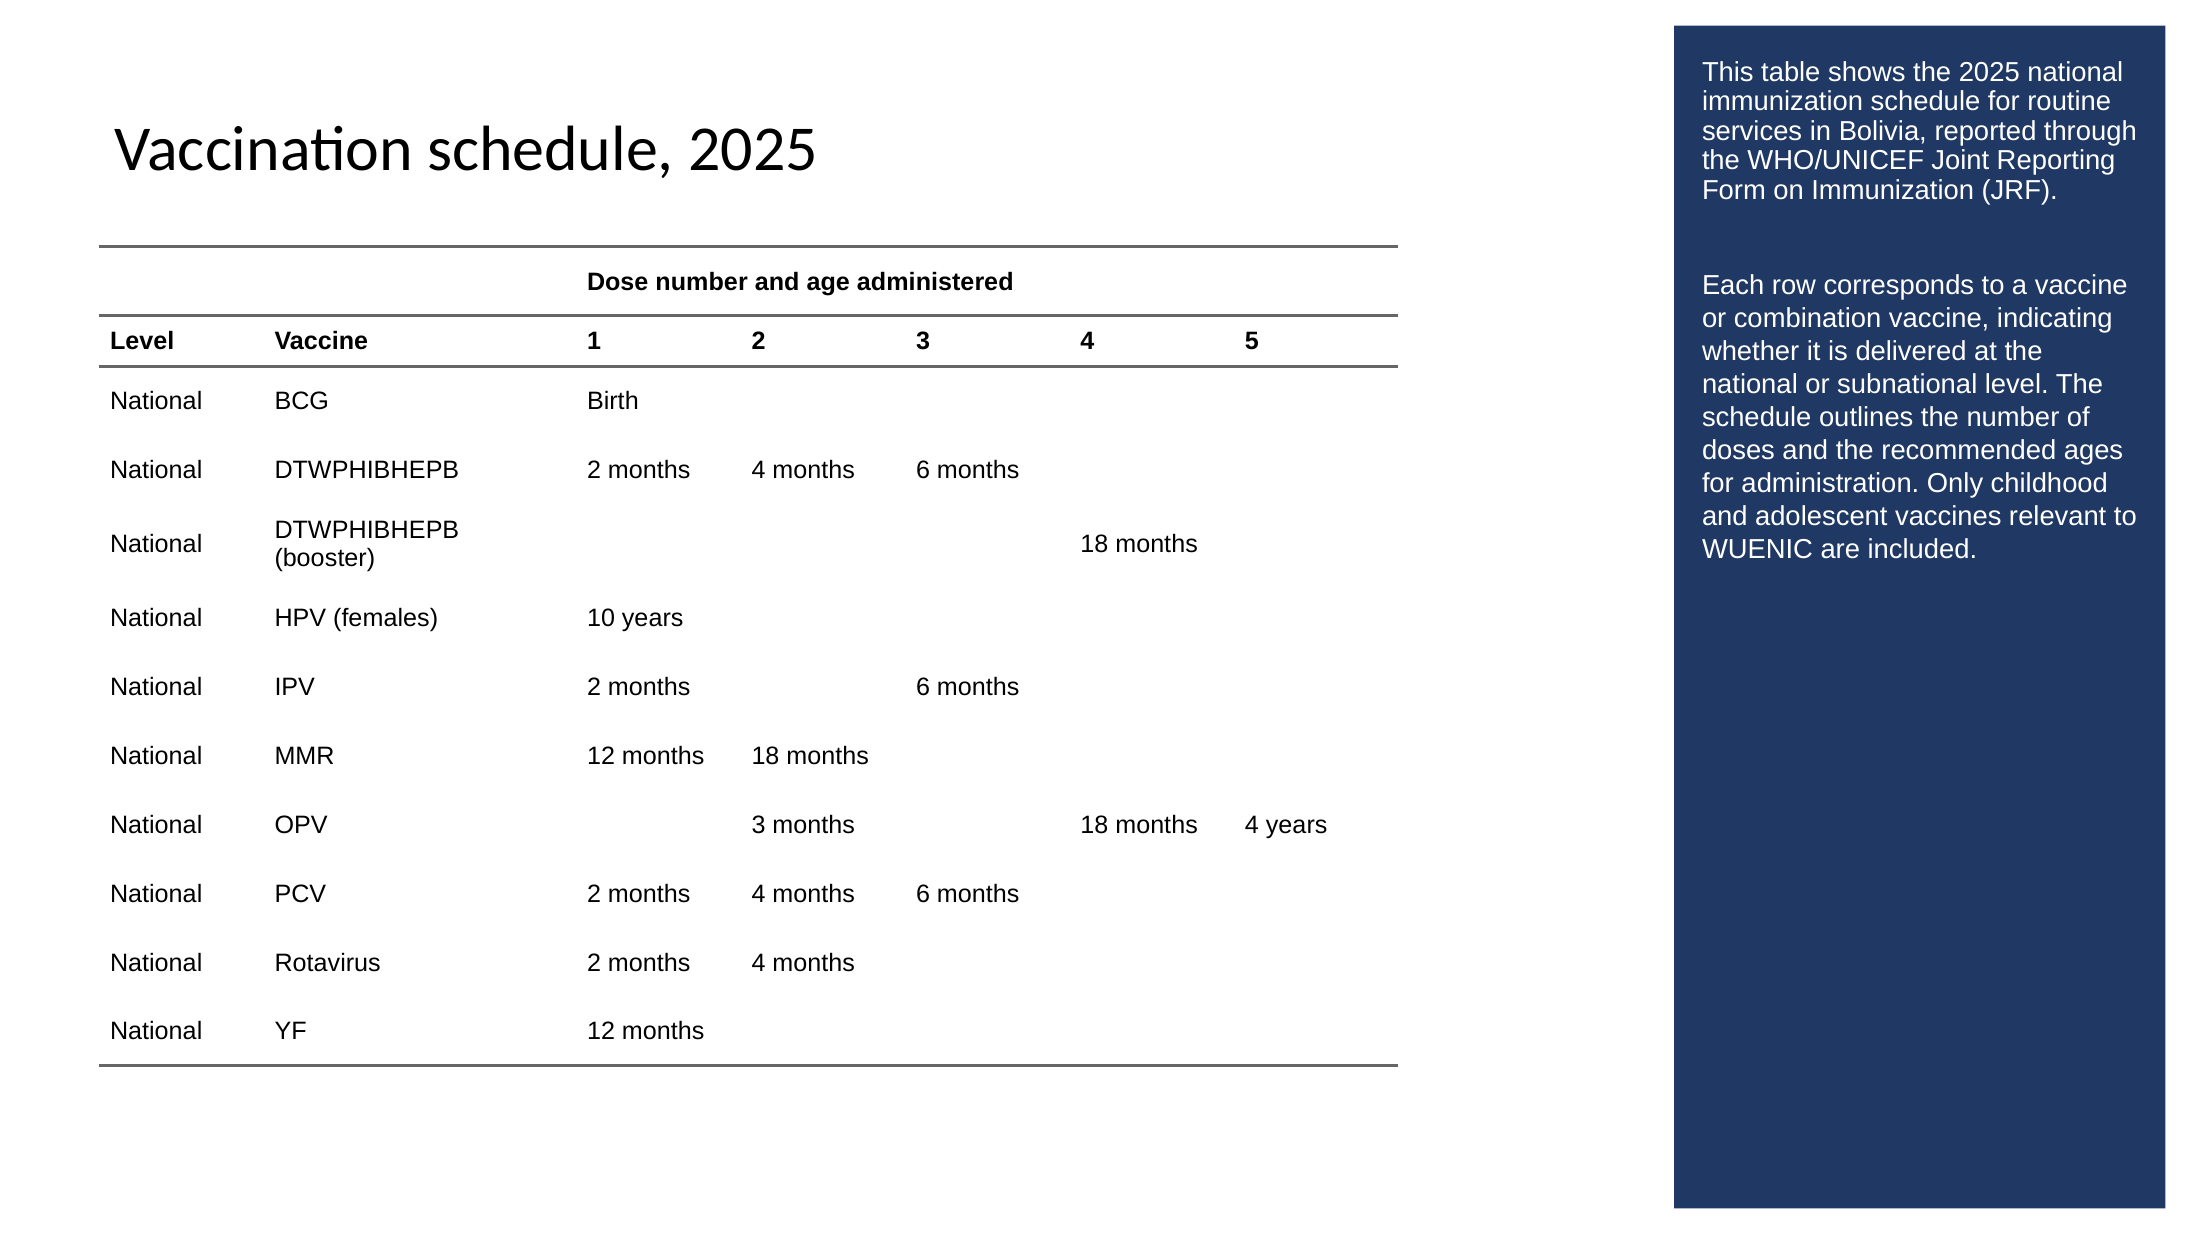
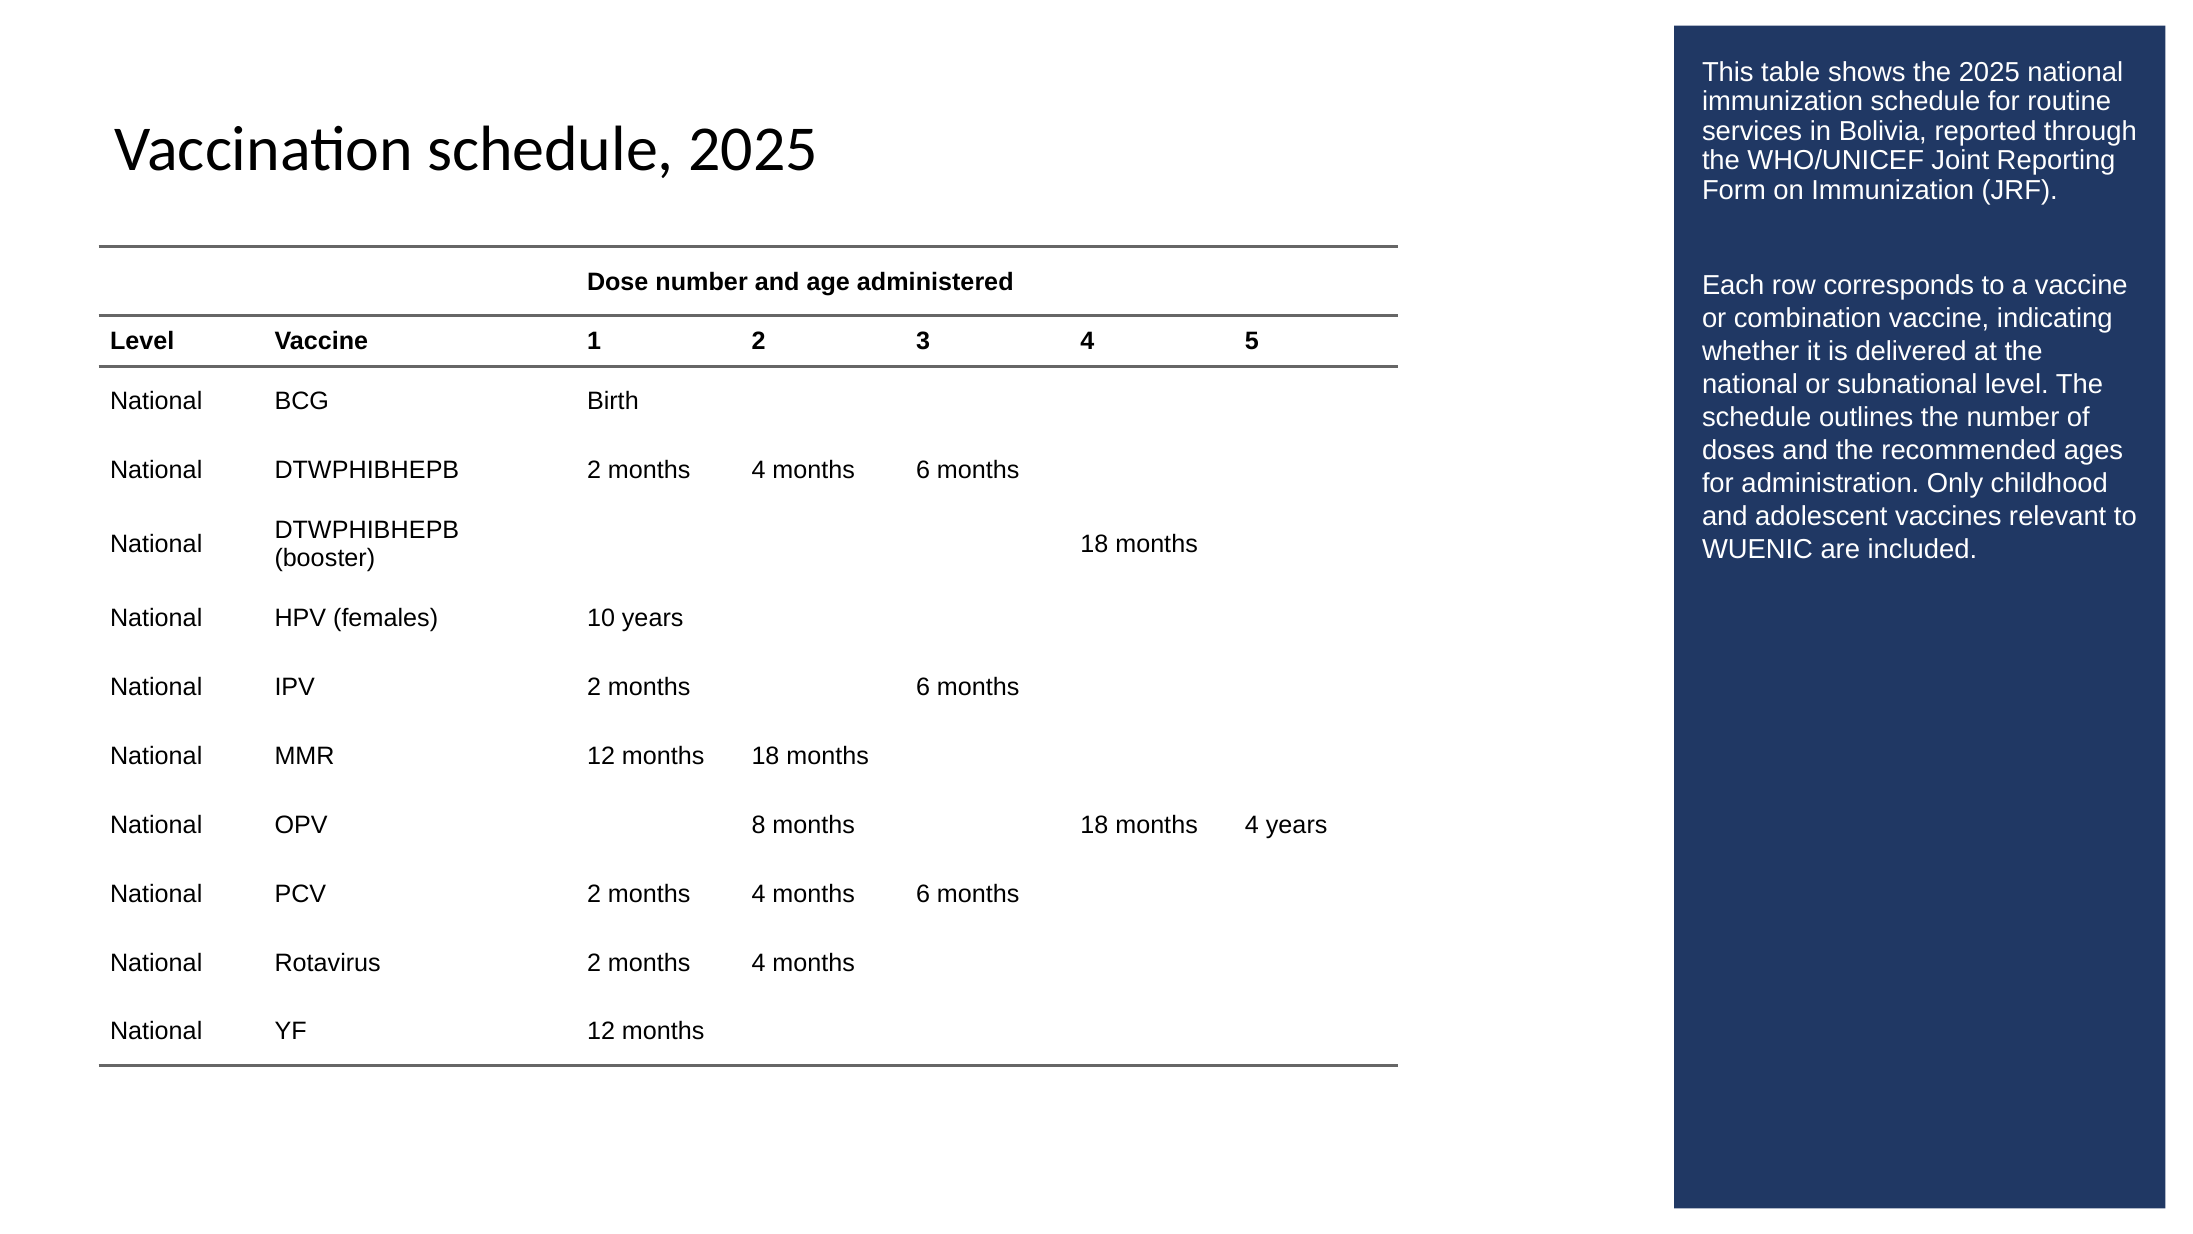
OPV 3: 3 -> 8
